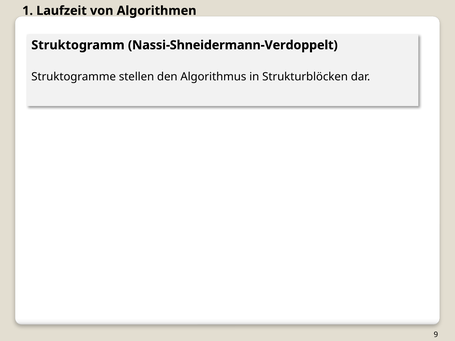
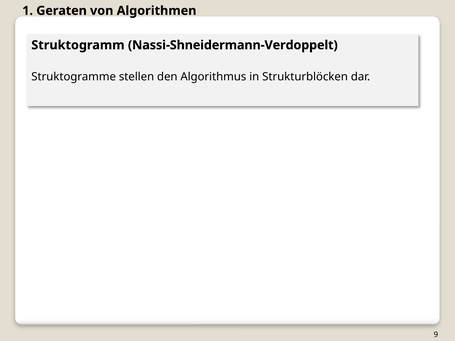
Laufzeit: Laufzeit -> Geraten
